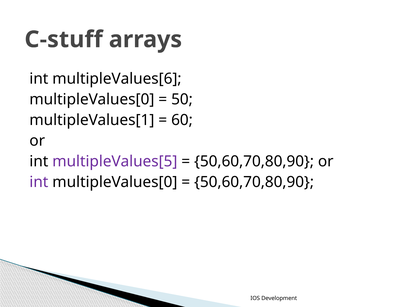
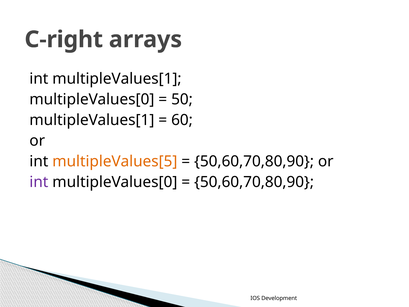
C-stuff: C-stuff -> C-right
int multipleValues[6: multipleValues[6 -> multipleValues[1
multipleValues[5 colour: purple -> orange
